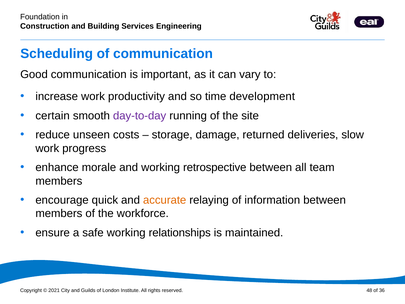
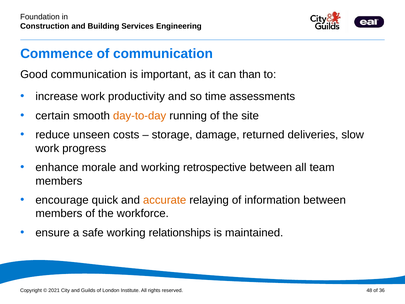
Scheduling: Scheduling -> Commence
vary: vary -> than
development: development -> assessments
day-to-day colour: purple -> orange
